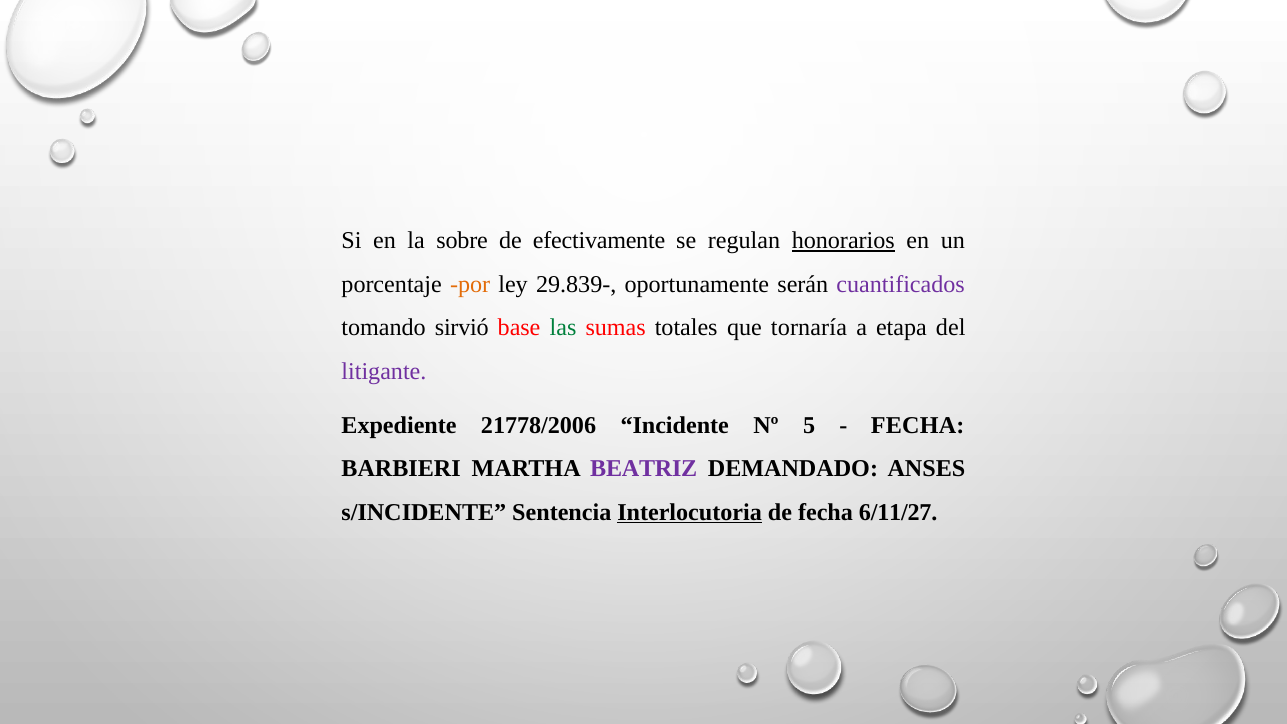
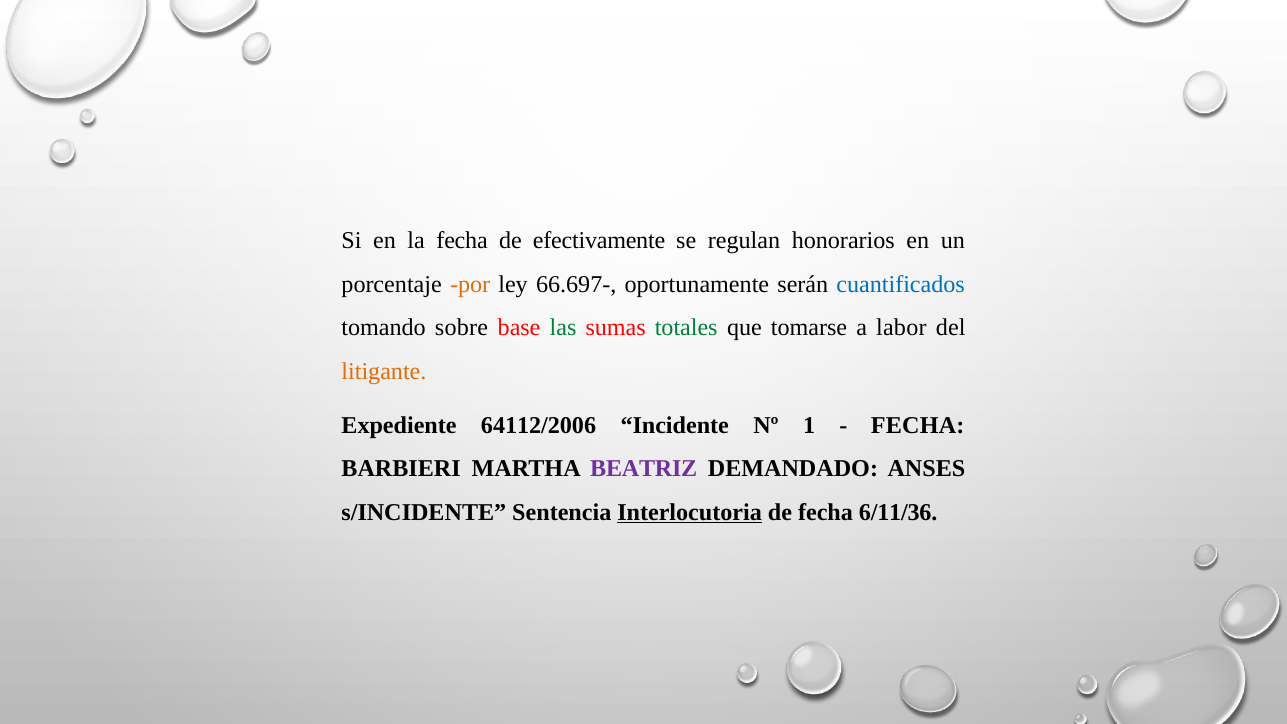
la sobre: sobre -> fecha
honorarios underline: present -> none
29.839-: 29.839- -> 66.697-
cuantificados colour: purple -> blue
sirvió: sirvió -> sobre
totales colour: black -> green
tornaría: tornaría -> tomarse
etapa: etapa -> labor
litigante colour: purple -> orange
21778/2006: 21778/2006 -> 64112/2006
5: 5 -> 1
6/11/27: 6/11/27 -> 6/11/36
